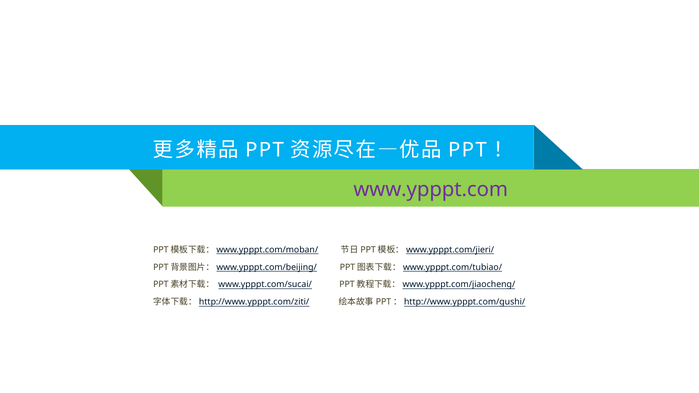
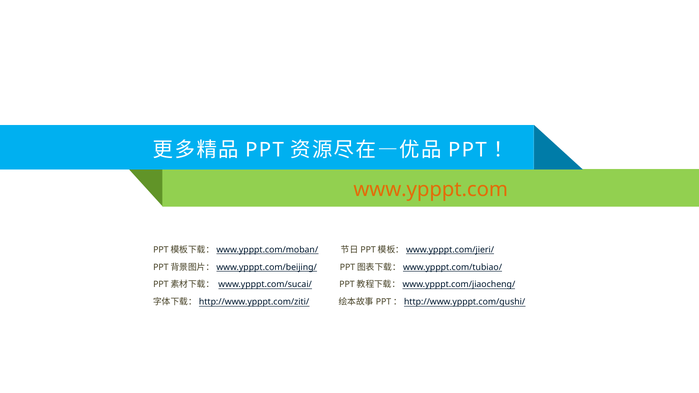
www.ypppt.com colour: purple -> orange
